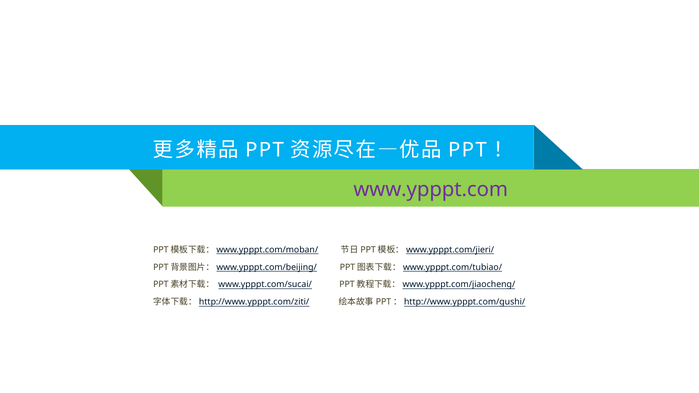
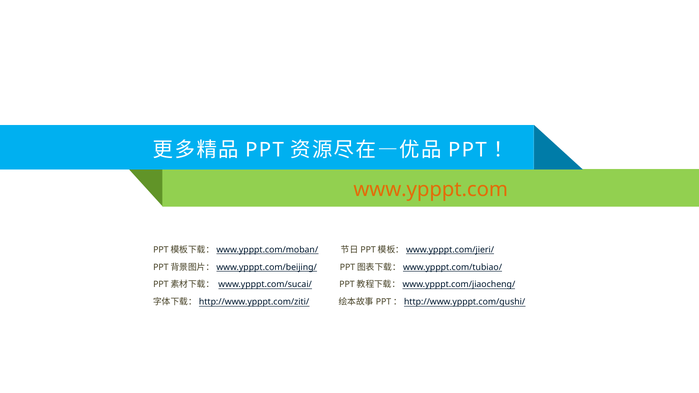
www.ypppt.com colour: purple -> orange
